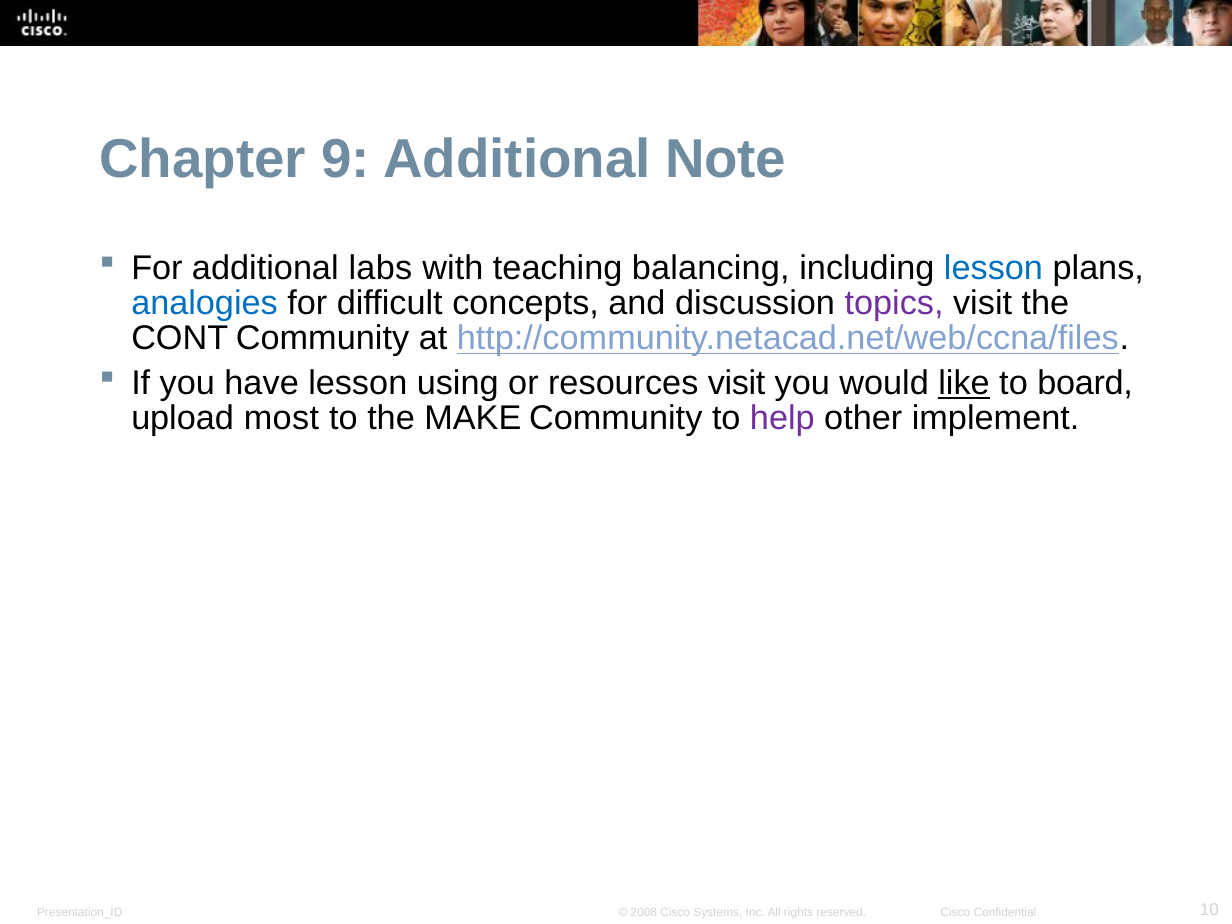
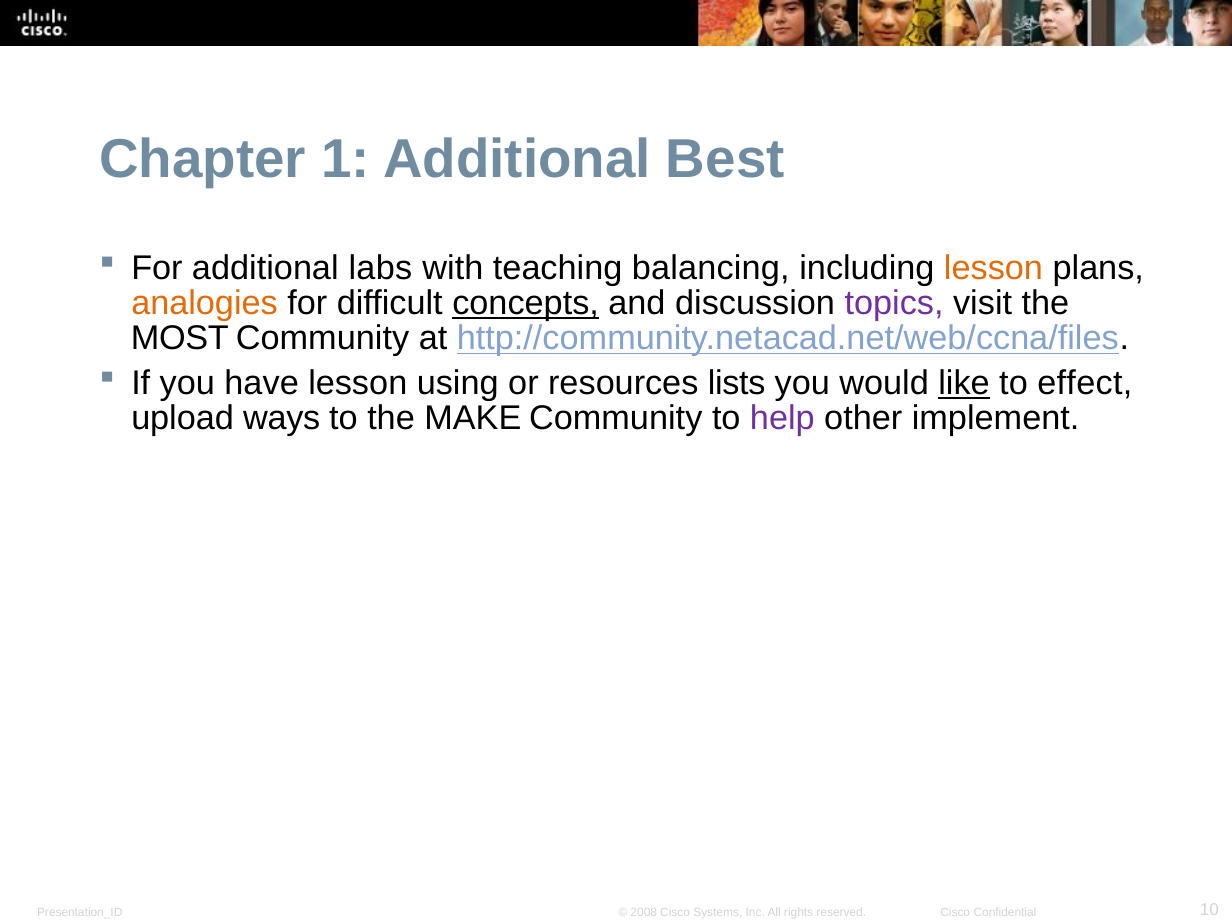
9: 9 -> 1
Note: Note -> Best
lesson at (993, 269) colour: blue -> orange
analogies colour: blue -> orange
concepts underline: none -> present
CONT: CONT -> MOST
resources visit: visit -> lists
board: board -> effect
most: most -> ways
